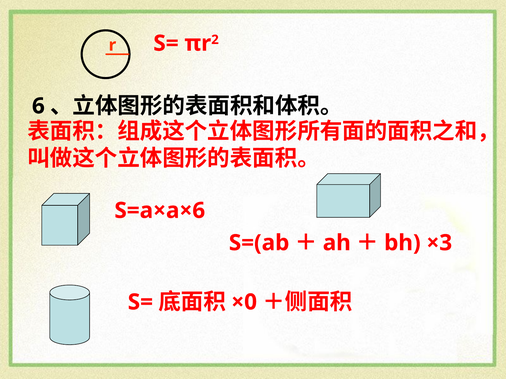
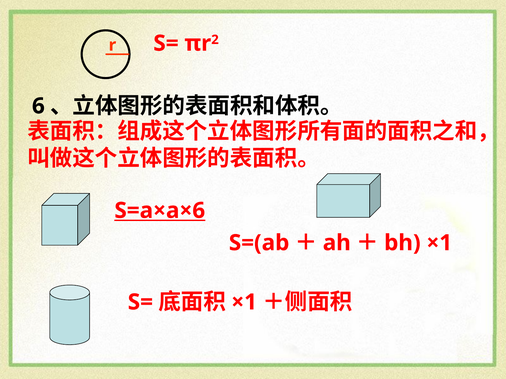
S=a×a×6 underline: none -> present
×3 at (439, 243): ×3 -> ×1
×0 at (244, 302): ×0 -> ×1
